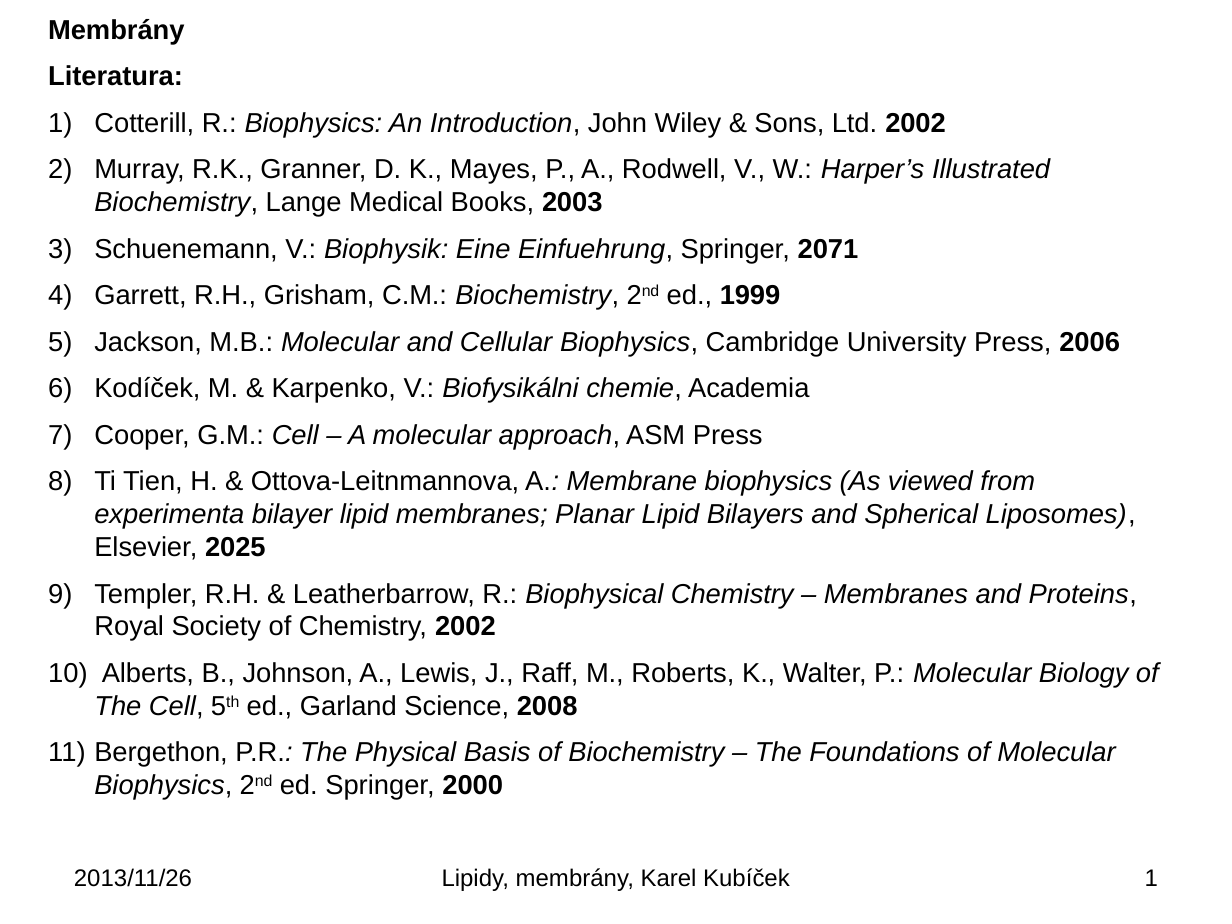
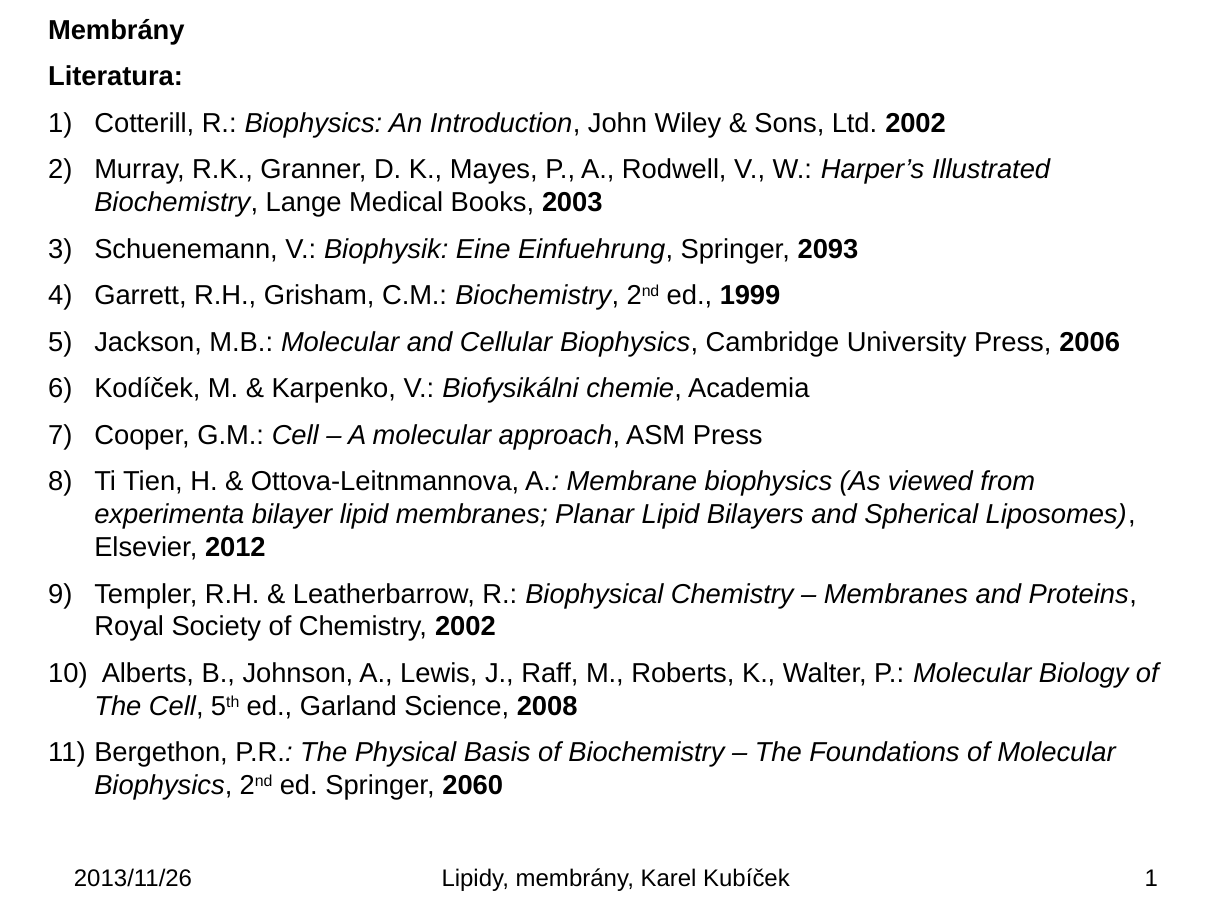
2071: 2071 -> 2093
2025: 2025 -> 2012
2000: 2000 -> 2060
